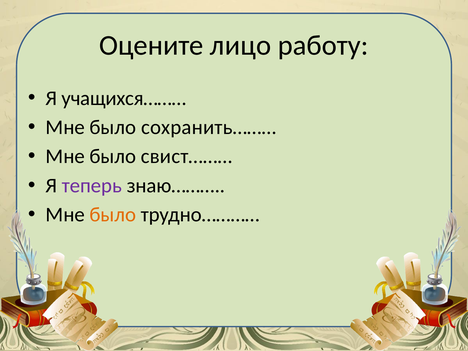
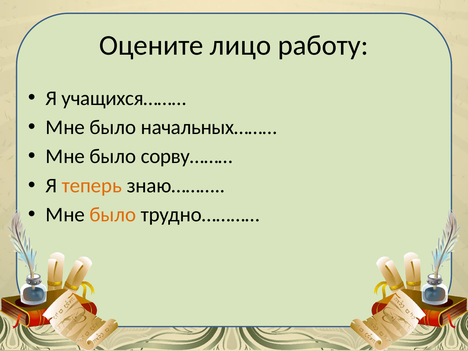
сохранить………: сохранить……… -> начальных………
свист………: свист……… -> сорву………
теперь colour: purple -> orange
